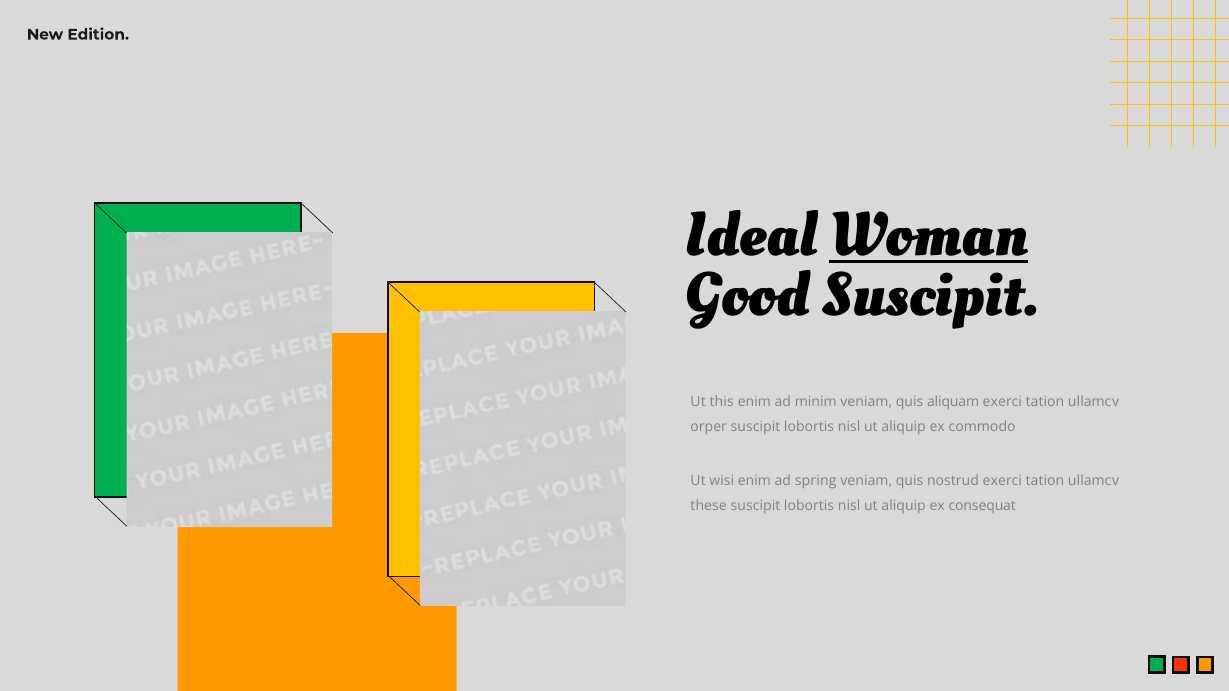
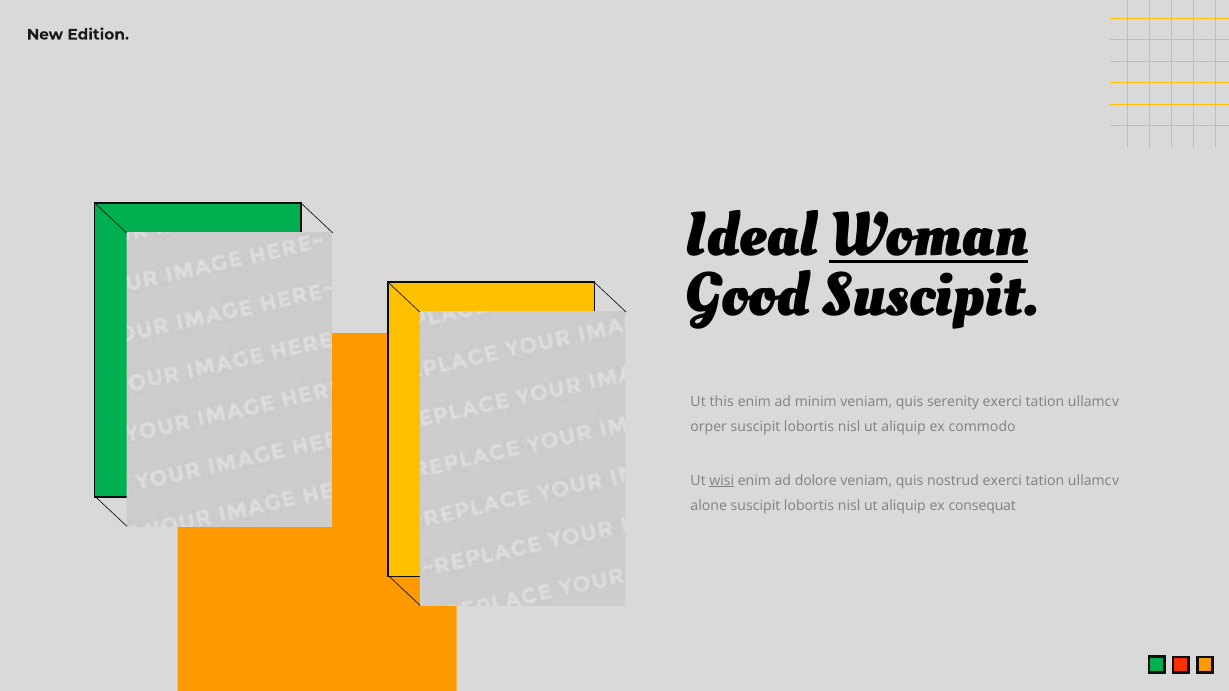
aliquam: aliquam -> serenity
wisi underline: none -> present
spring: spring -> dolore
these: these -> alone
